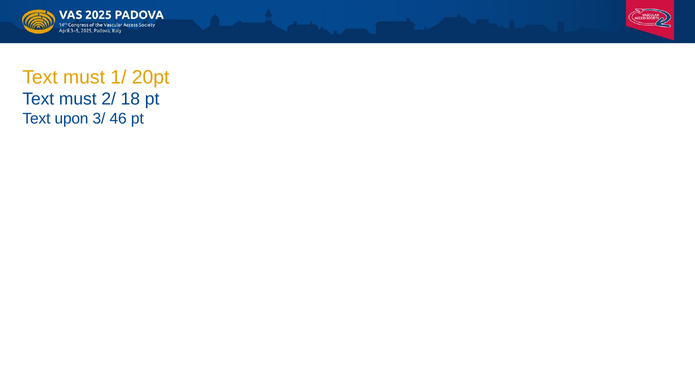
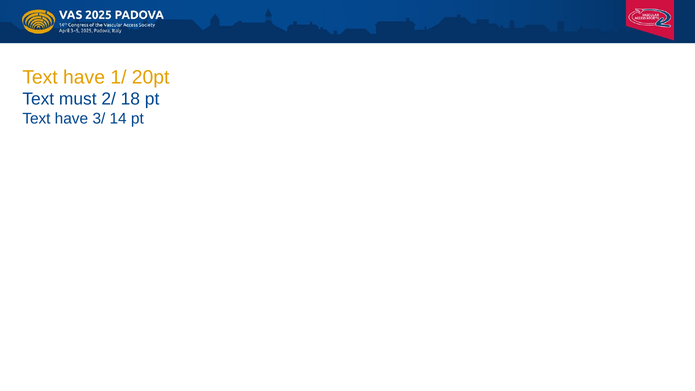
must at (84, 77): must -> have
upon at (72, 119): upon -> have
46: 46 -> 14
